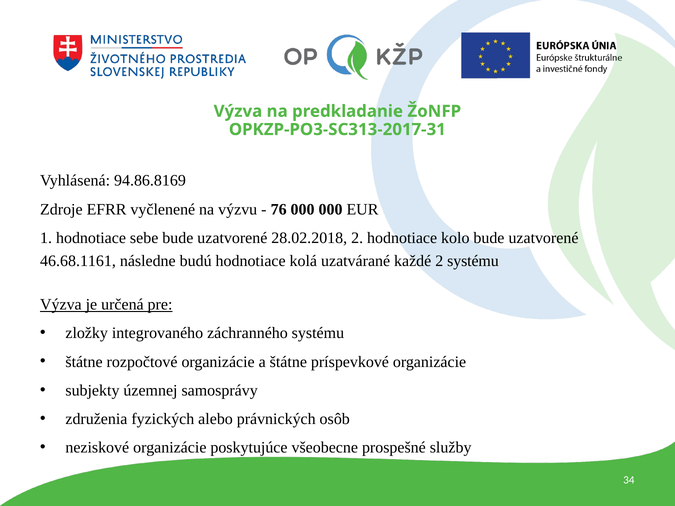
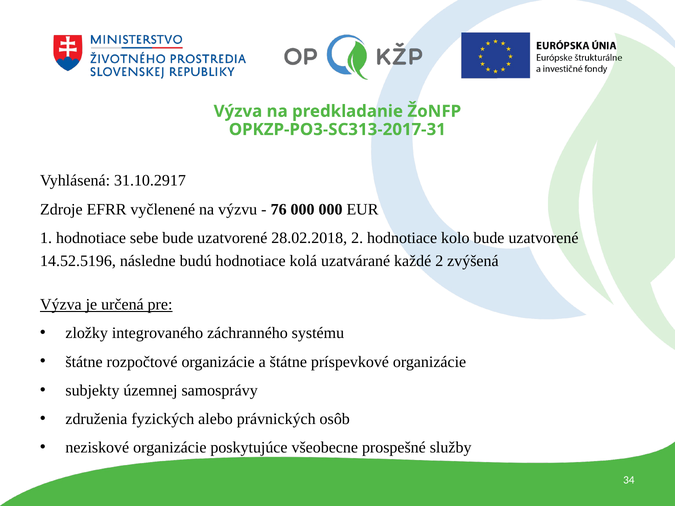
94.86.8169: 94.86.8169 -> 31.10.2917
46.68.1161: 46.68.1161 -> 14.52.5196
2 systému: systému -> zvýšená
